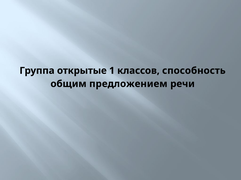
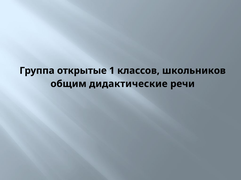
способность: способность -> школьников
предложением: предложением -> дидактические
